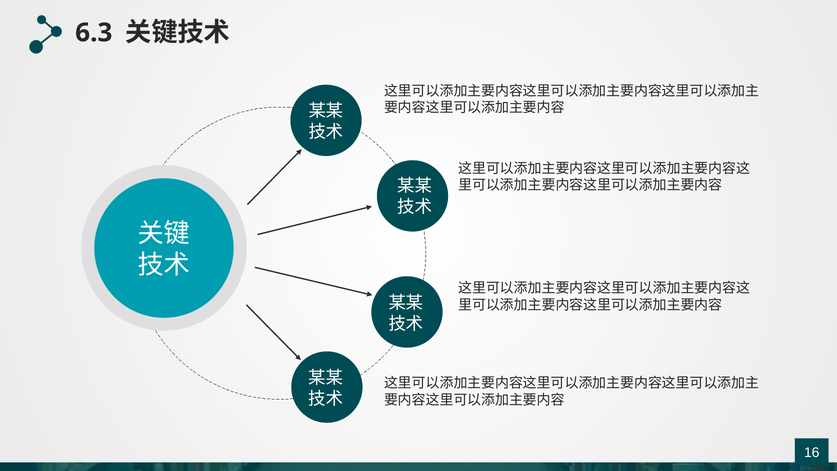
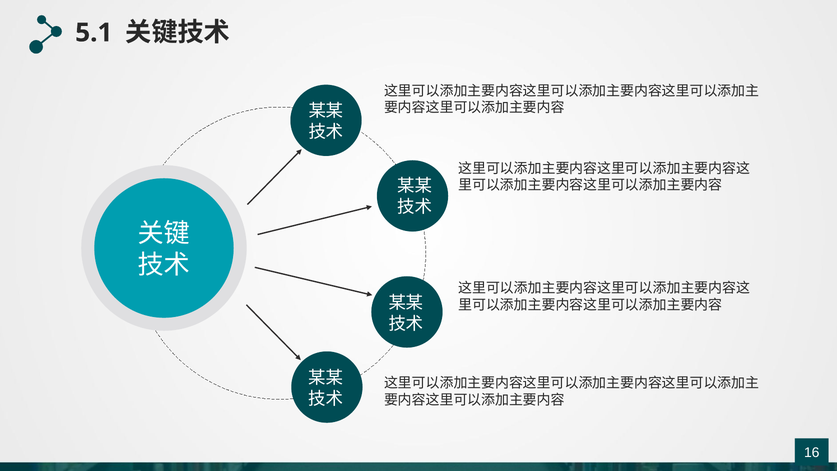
6.3: 6.3 -> 5.1
